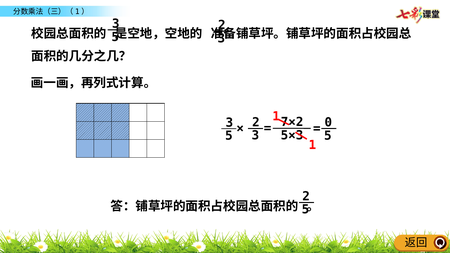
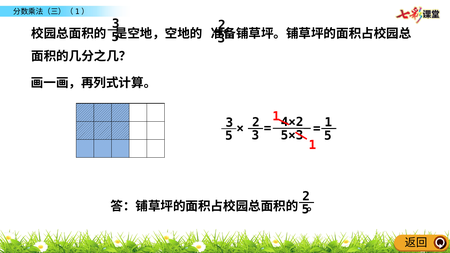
7×2: 7×2 -> 4×2
0 at (328, 122): 0 -> 1
